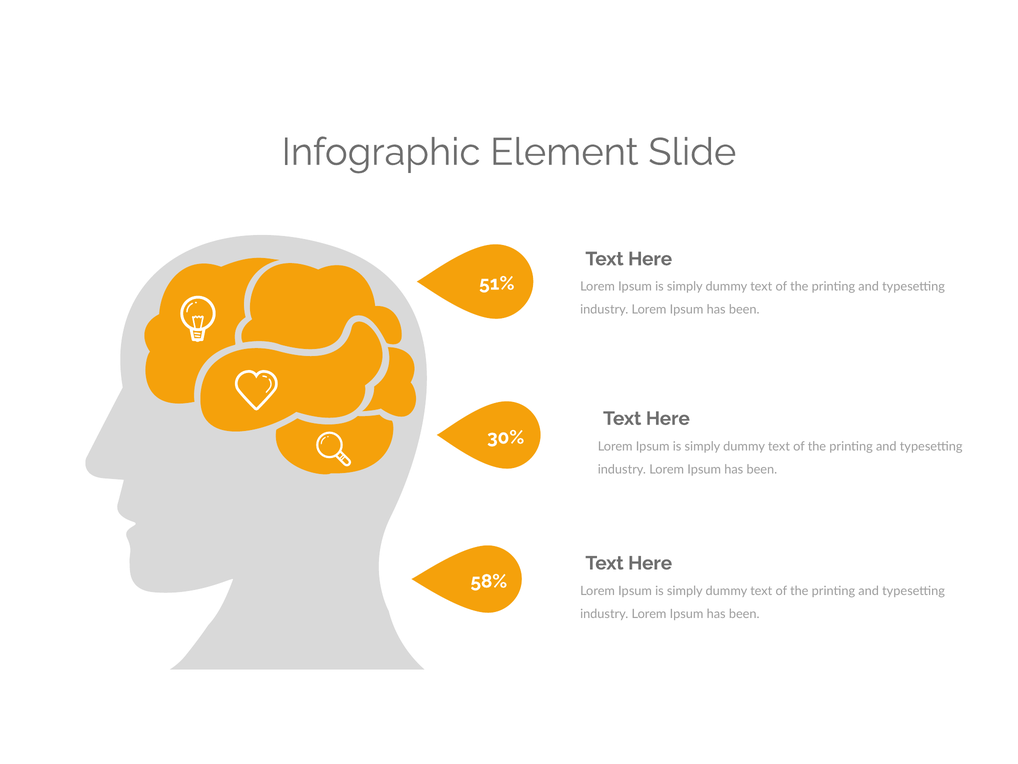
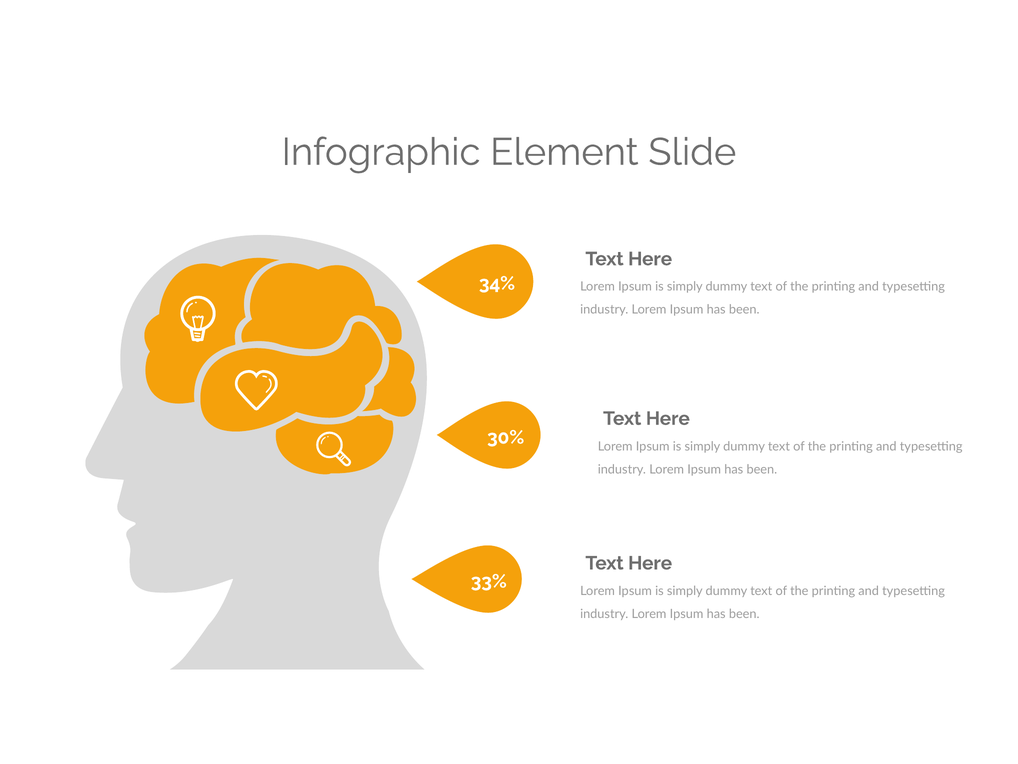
51%: 51% -> 34%
58%: 58% -> 33%
